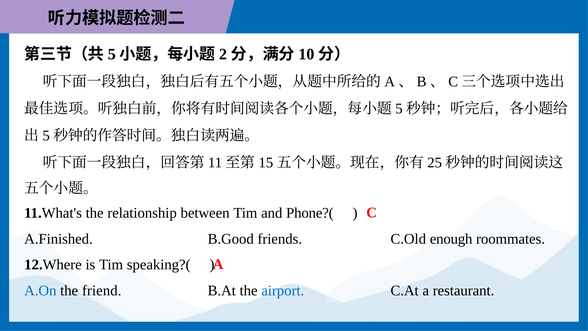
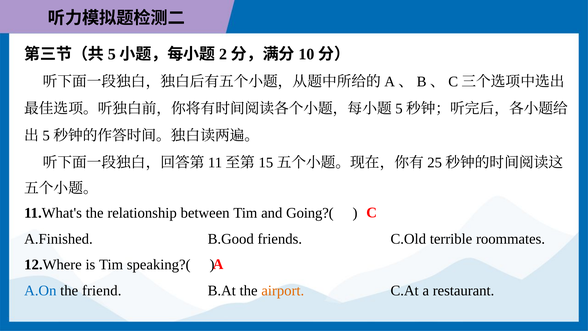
Phone?(: Phone?( -> Going?(
enough: enough -> terrible
airport colour: blue -> orange
